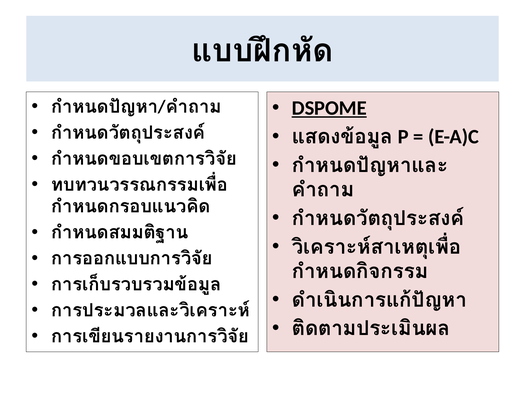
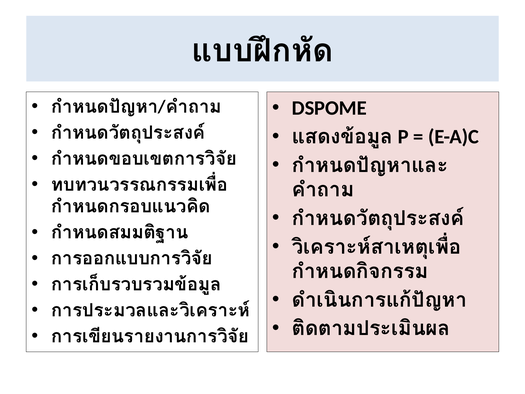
DSPOME underline: present -> none
